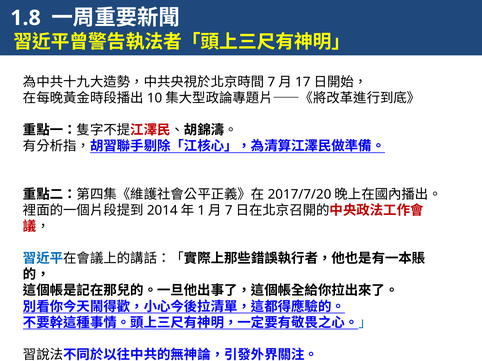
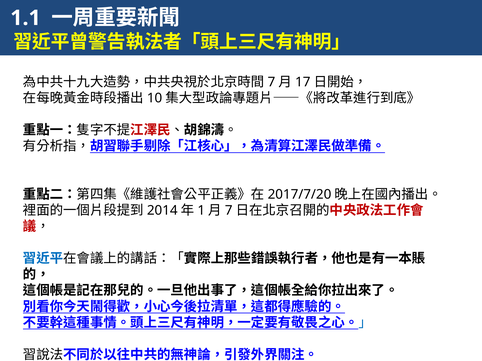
1.8: 1.8 -> 1.1
